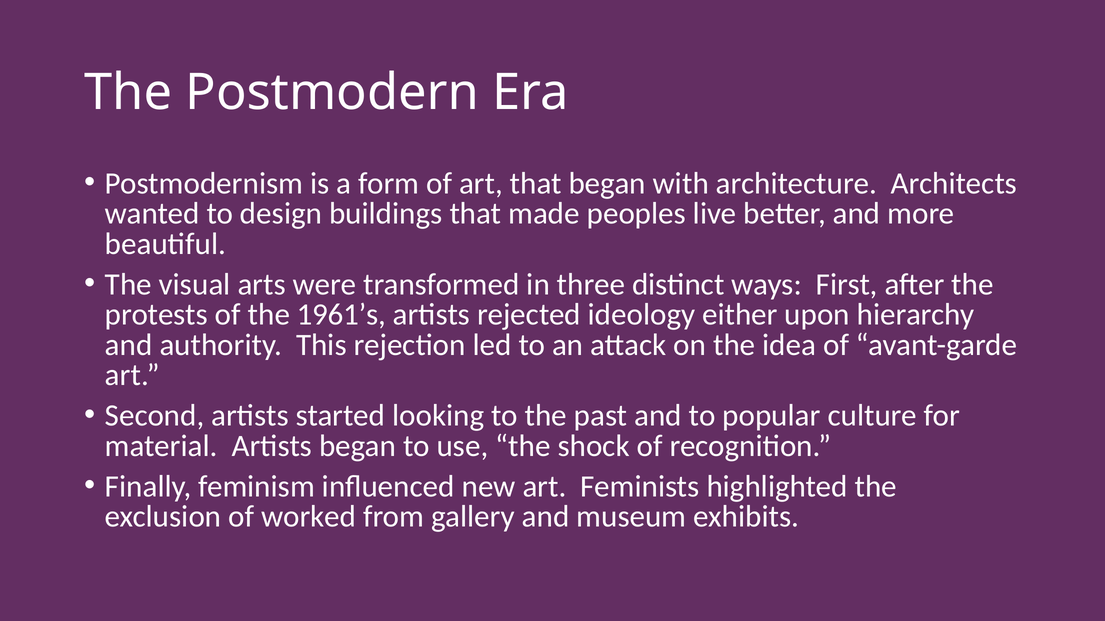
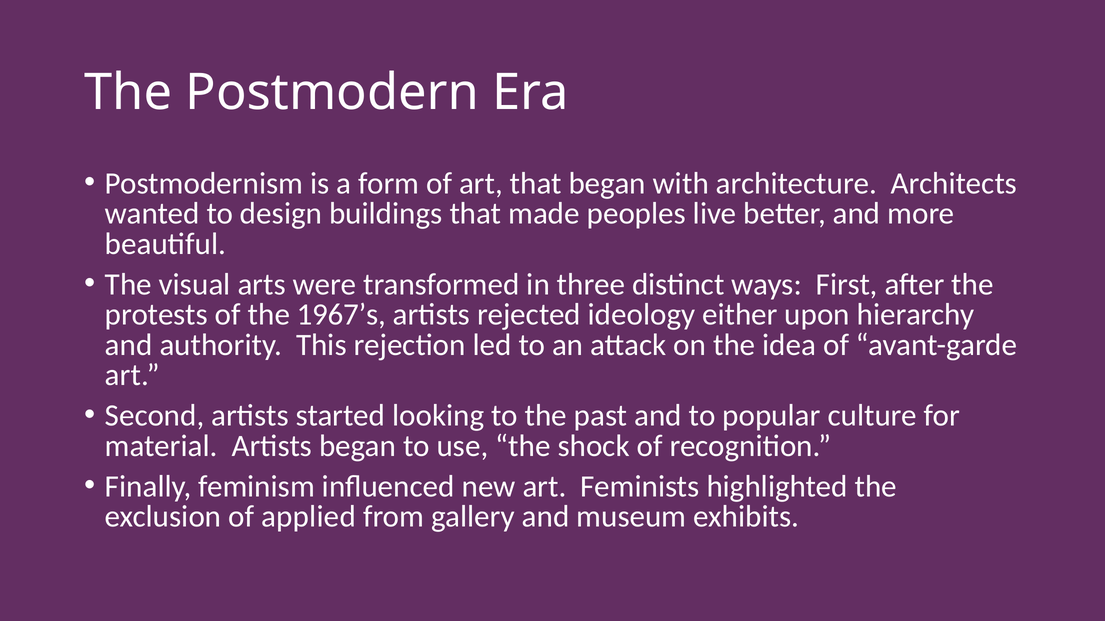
1961’s: 1961’s -> 1967’s
worked: worked -> applied
